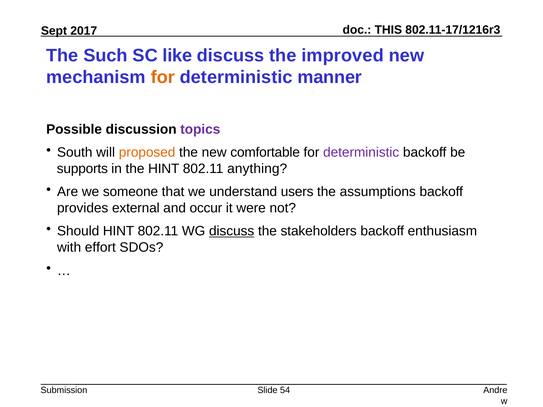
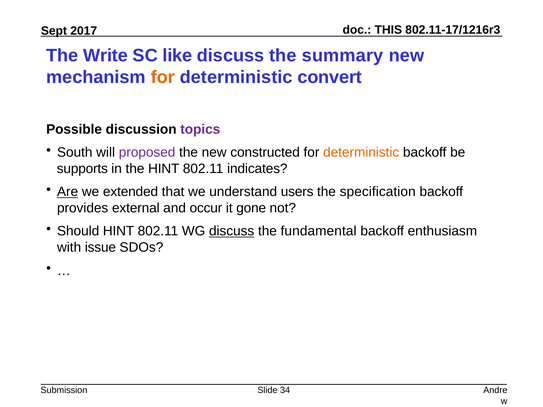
Such: Such -> Write
improved: improved -> summary
manner: manner -> convert
proposed colour: orange -> purple
comfortable: comfortable -> constructed
deterministic at (361, 153) colour: purple -> orange
anything: anything -> indicates
Are underline: none -> present
someone: someone -> extended
assumptions: assumptions -> specification
were: were -> gone
stakeholders: stakeholders -> fundamental
effort: effort -> issue
54: 54 -> 34
